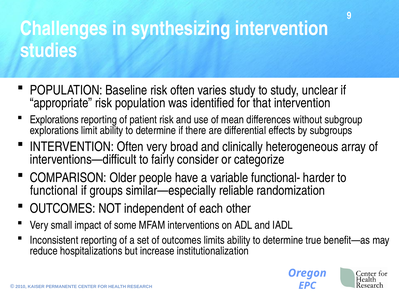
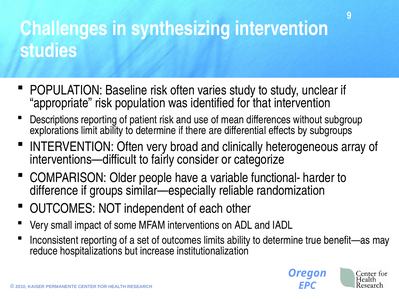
Explorations at (54, 120): Explorations -> Descriptions
functional: functional -> difference
